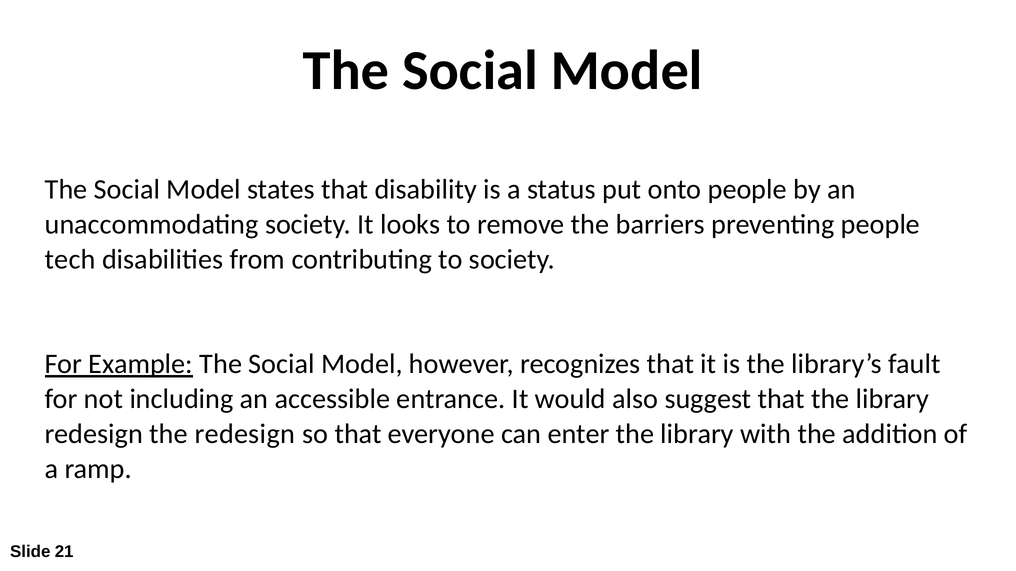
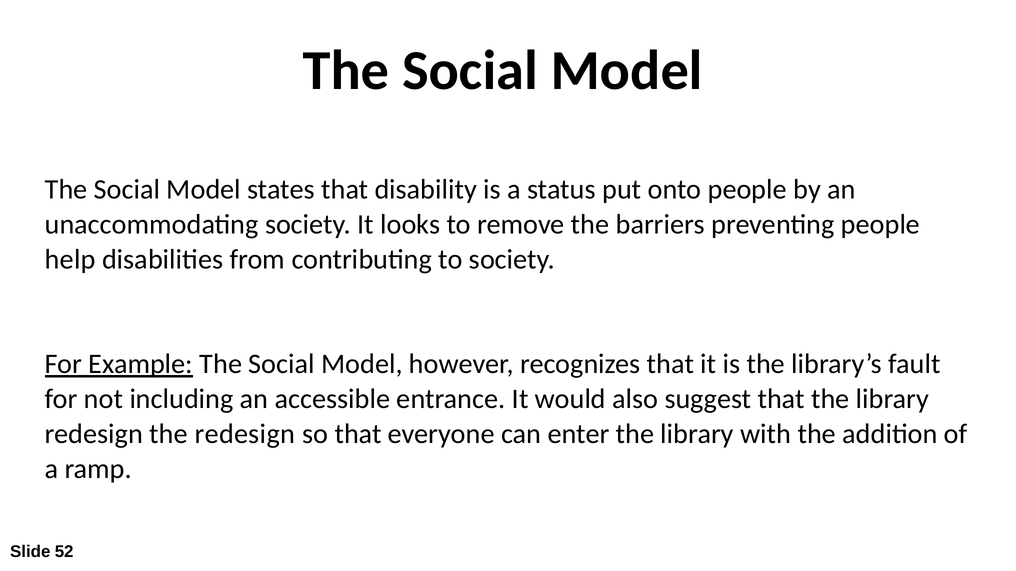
tech: tech -> help
21: 21 -> 52
